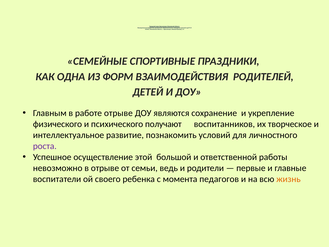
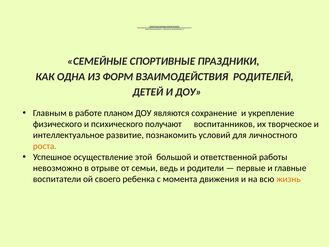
работе отрыве: отрыве -> планом
роста colour: purple -> orange
педагогов: педагогов -> движения
